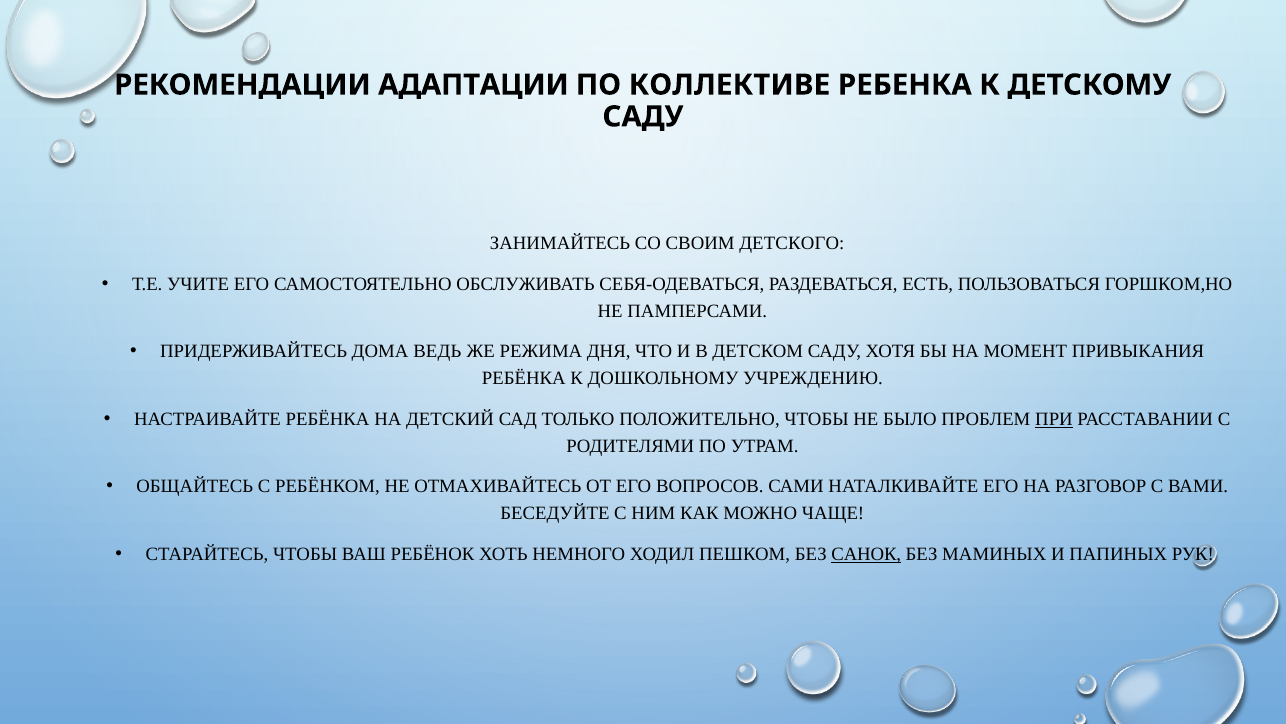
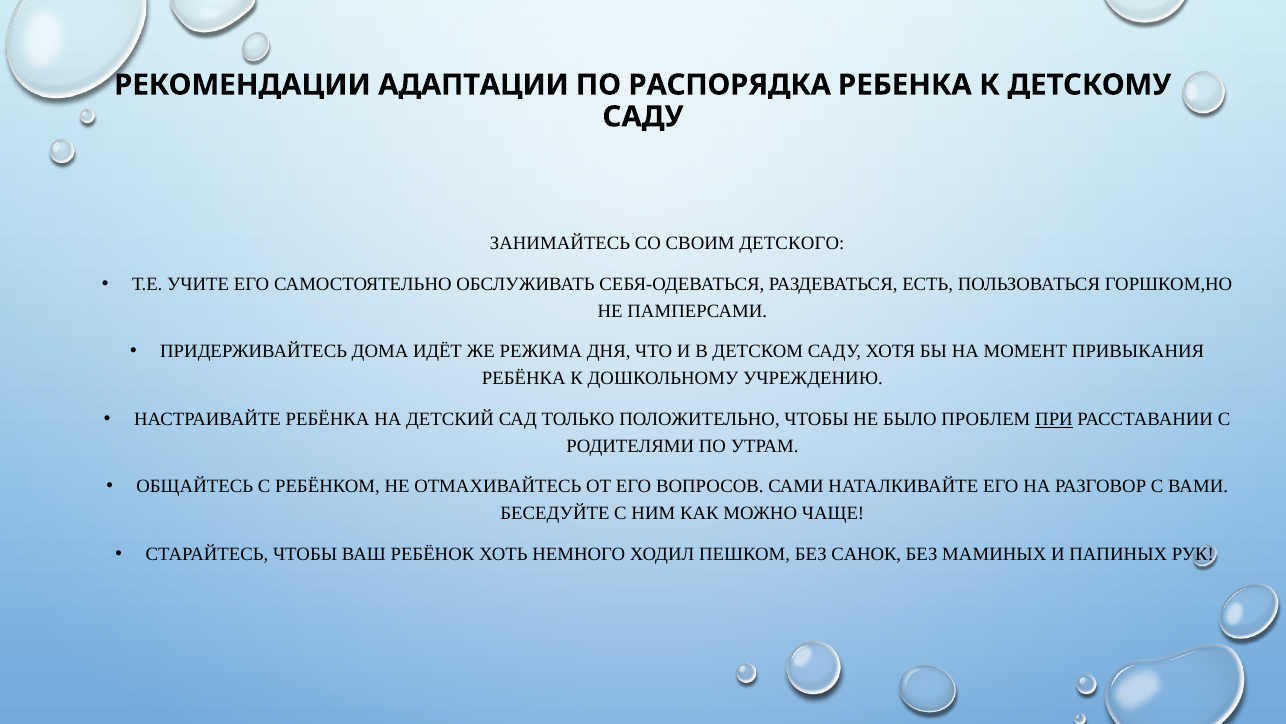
КОЛЛЕКТИВЕ: КОЛЛЕКТИВЕ -> РАСПОРЯДКА
ВЕДЬ: ВЕДЬ -> ИДЁТ
САНОК underline: present -> none
